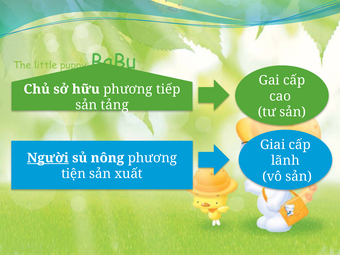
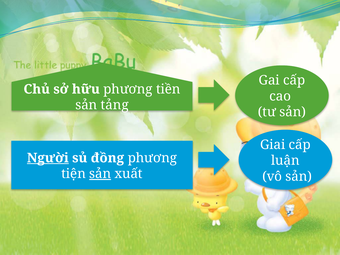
tiếp: tiếp -> tiền
nông: nông -> đồng
lãnh: lãnh -> luận
sản at (100, 174) underline: none -> present
